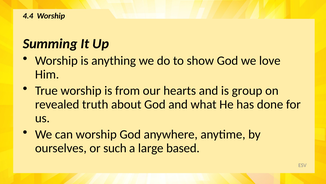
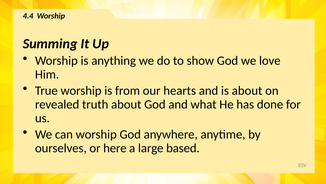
is group: group -> about
such: such -> here
